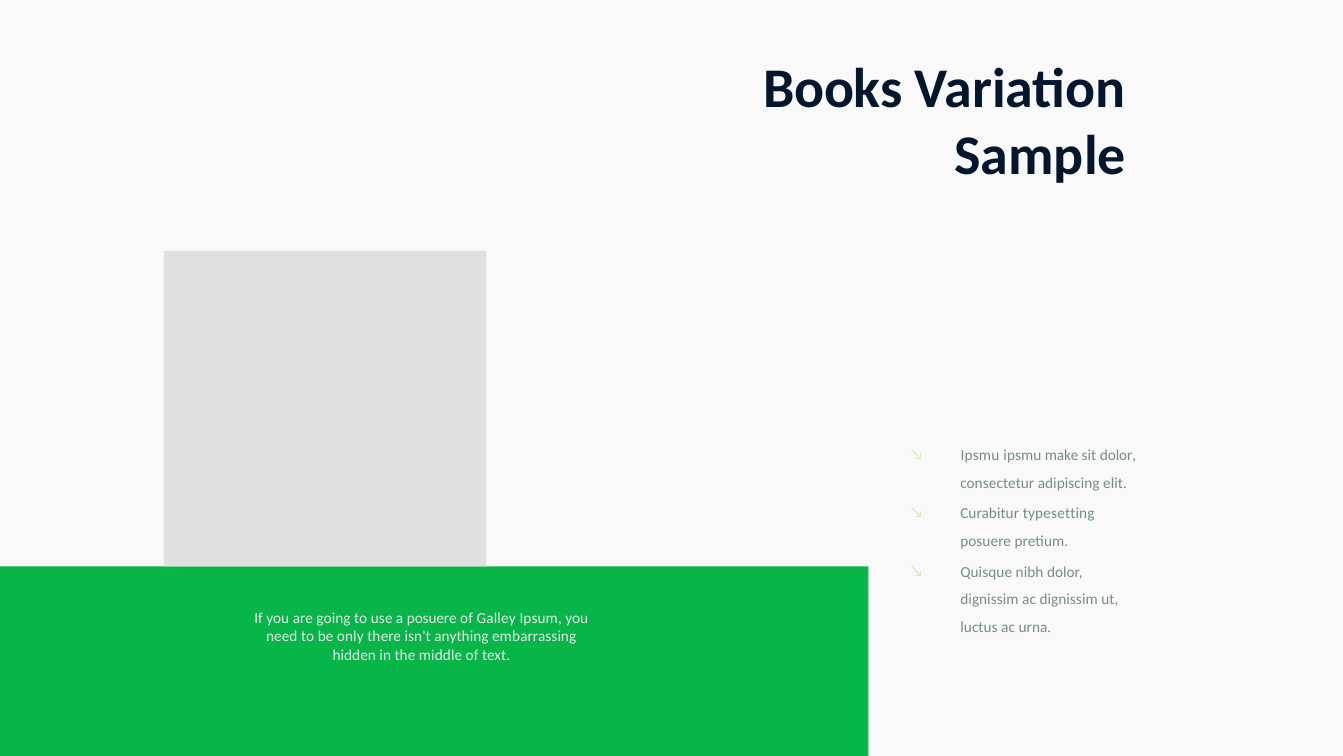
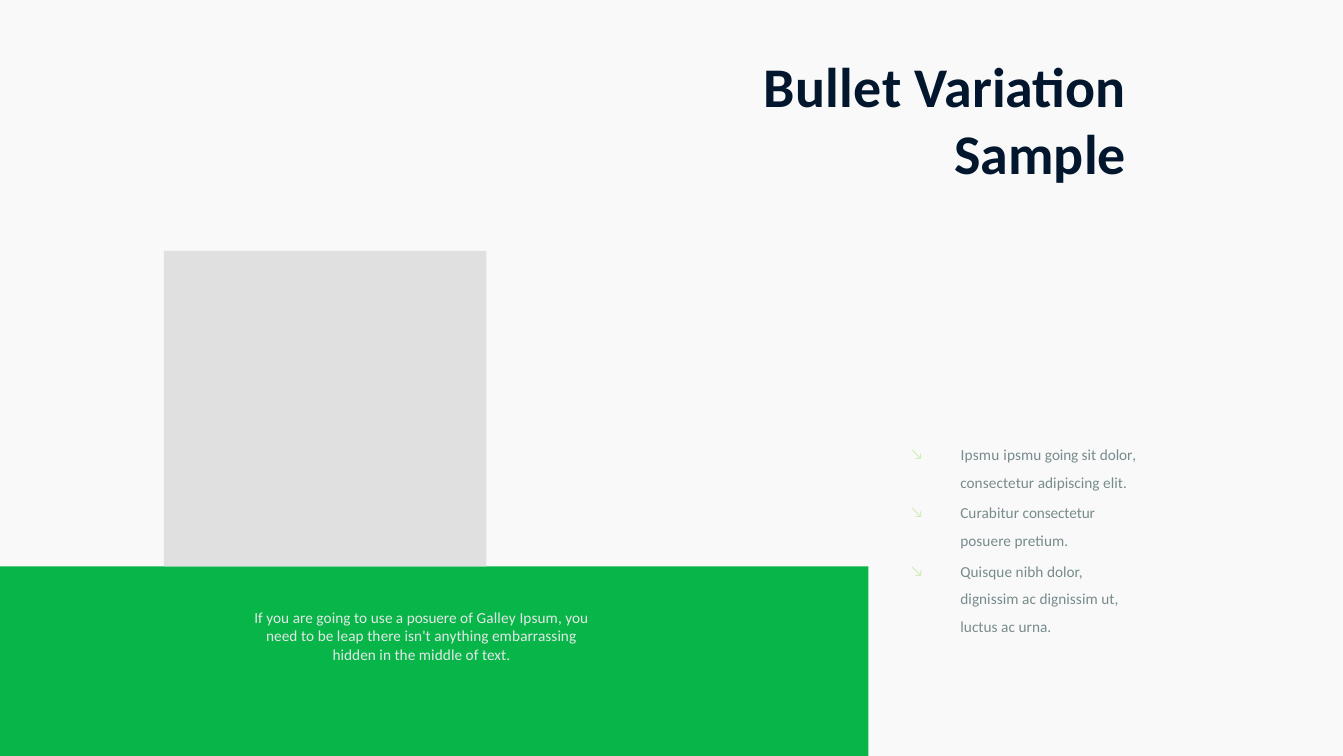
Books: Books -> Bullet
ipsmu make: make -> going
Curabitur typesetting: typesetting -> consectetur
only: only -> leap
